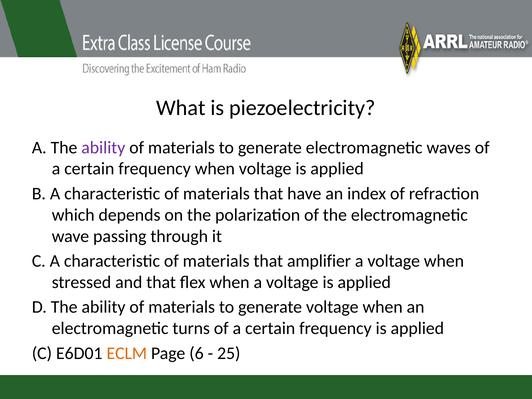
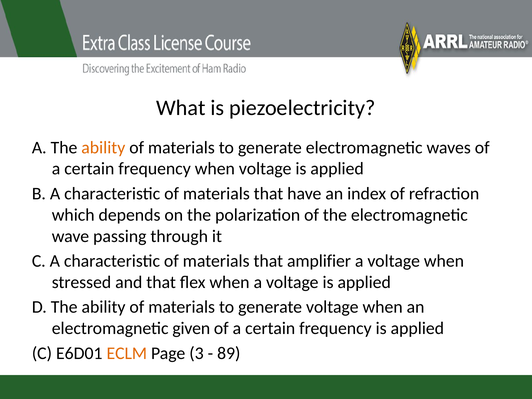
ability at (103, 148) colour: purple -> orange
turns: turns -> given
6: 6 -> 3
25: 25 -> 89
